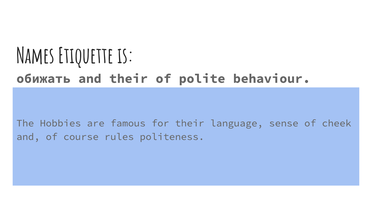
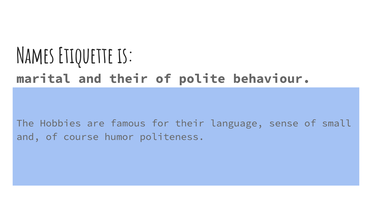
обижать: обижать -> marital
cheek: cheek -> small
rules: rules -> humor
